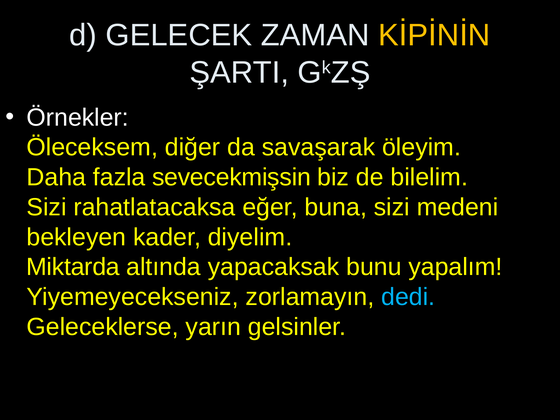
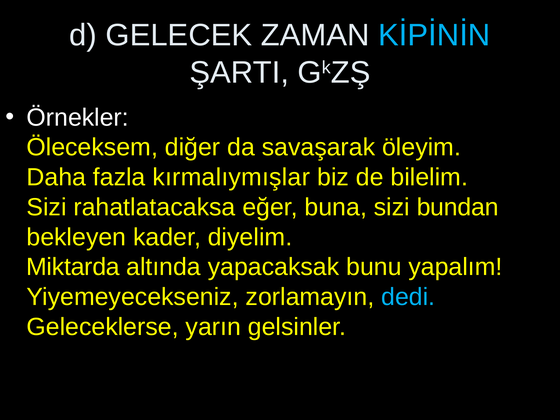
KİPİNİN colour: yellow -> light blue
sevecekmişsin: sevecekmişsin -> kırmalıymışlar
medeni: medeni -> bundan
